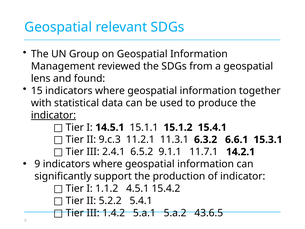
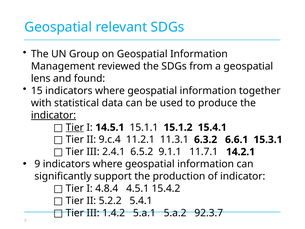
Tier at (75, 127) underline: none -> present
9.c.3: 9.c.3 -> 9.c.4
1.1.2: 1.1.2 -> 4.8.4
43.6.5: 43.6.5 -> 92.3.7
